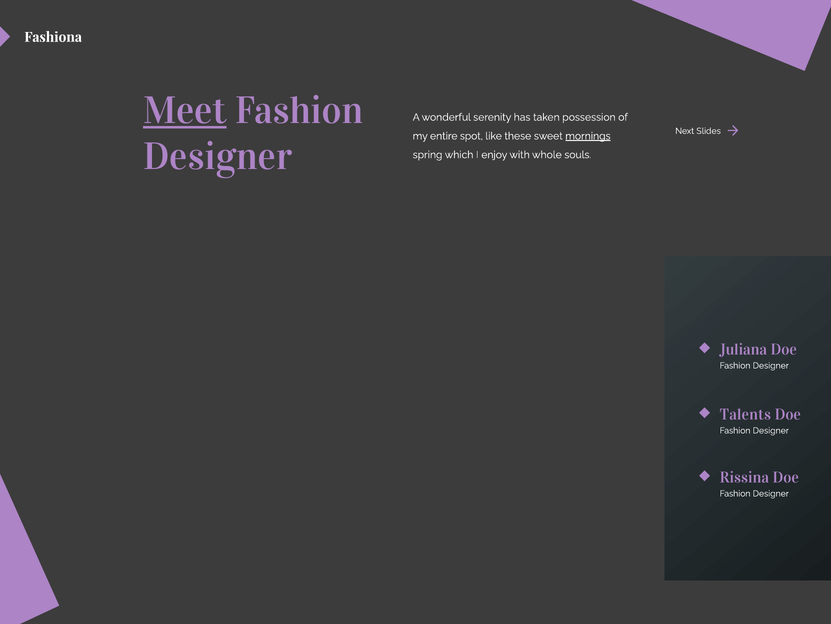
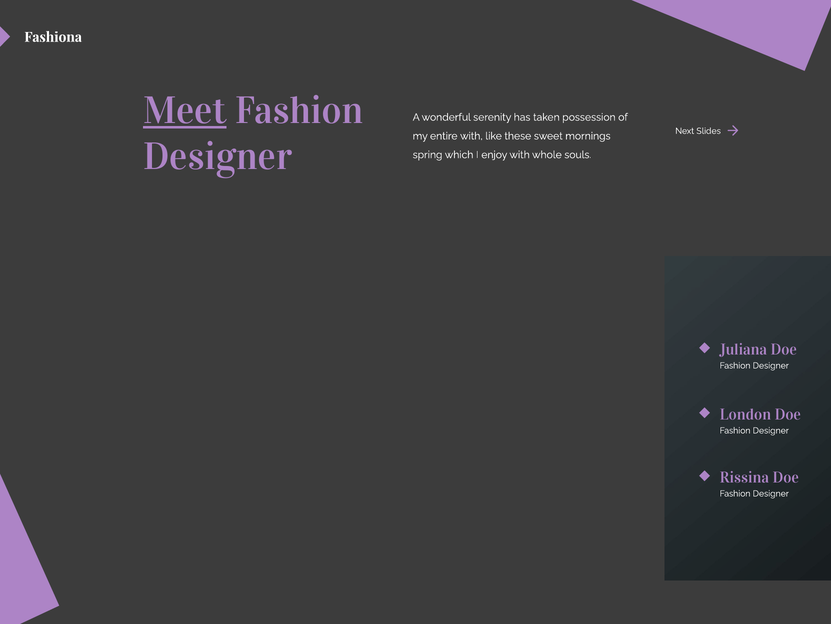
entire spot: spot -> with
mornings underline: present -> none
Talents: Talents -> London
